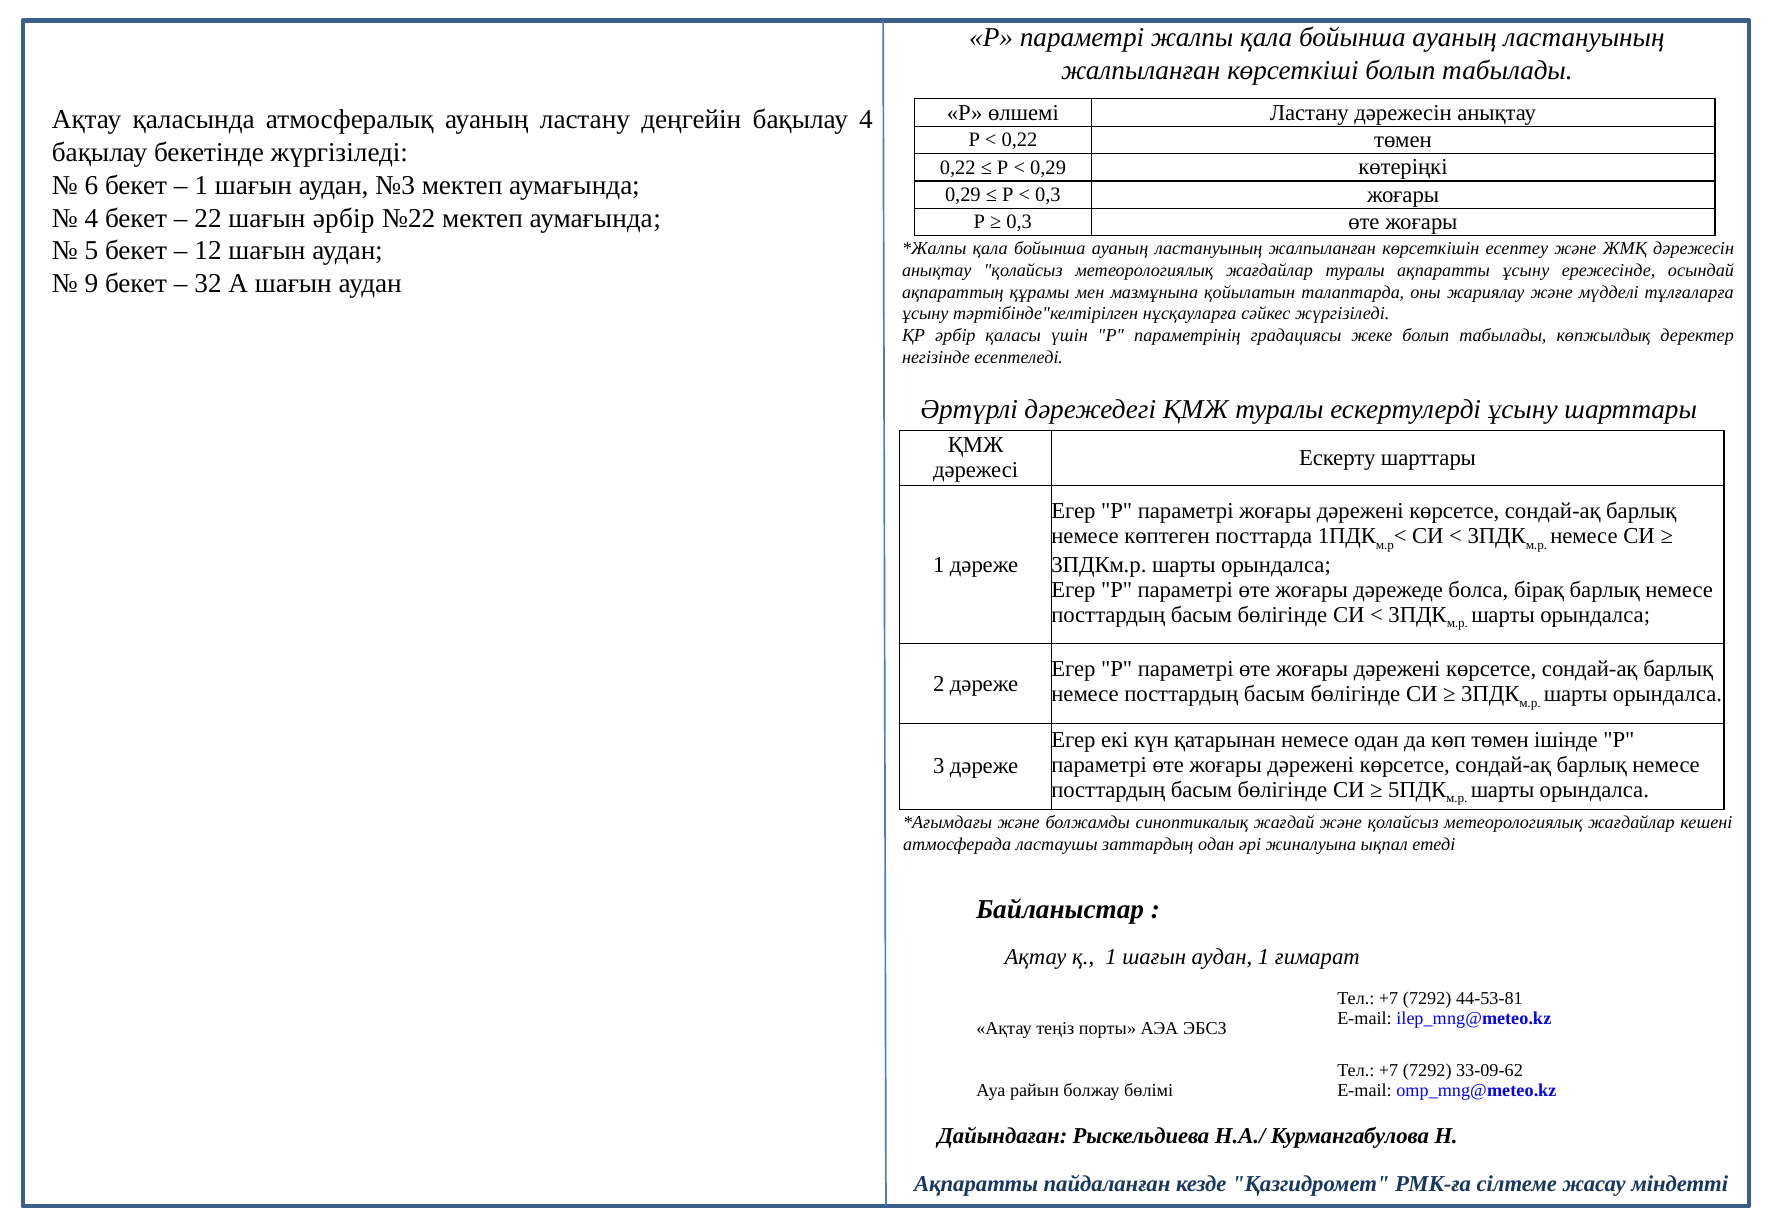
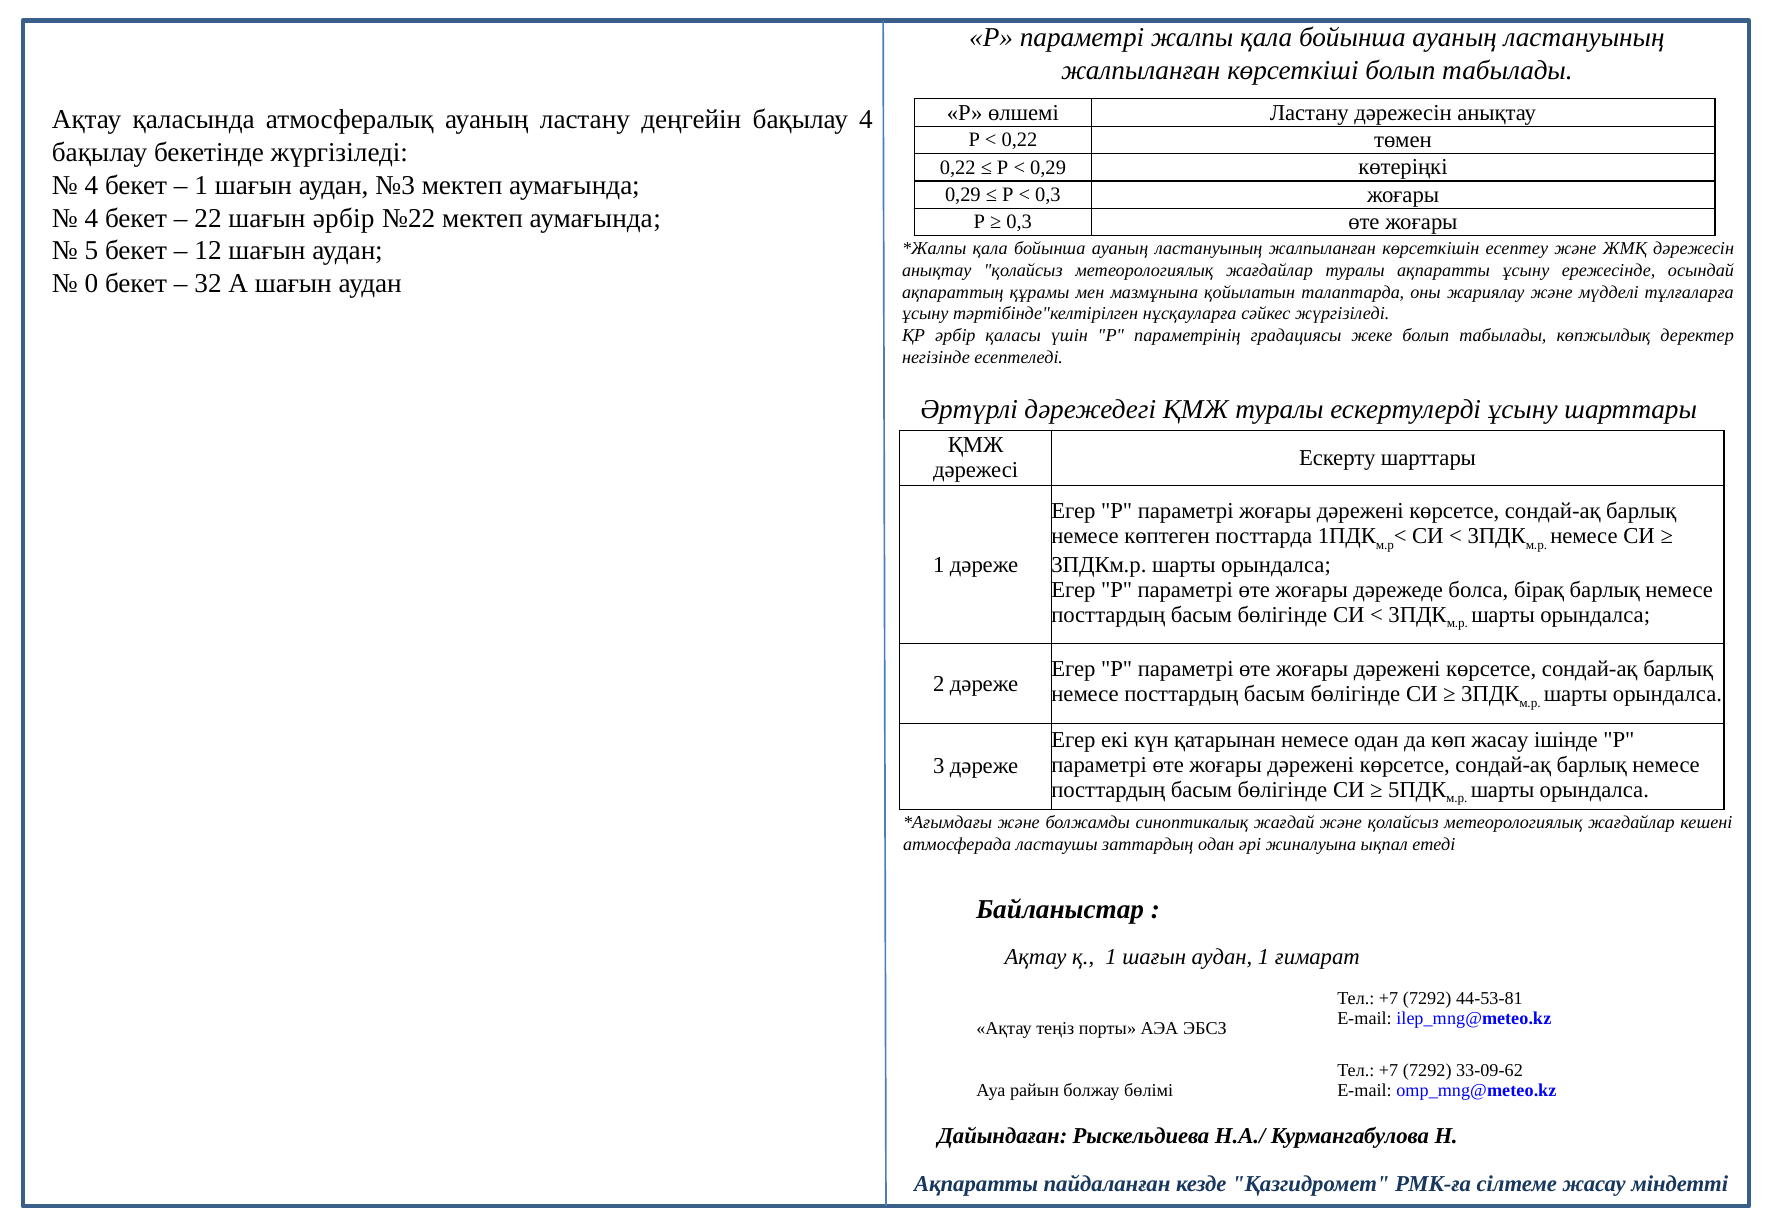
6 at (91, 185): 6 -> 4
9: 9 -> 0
көп төмен: төмен -> жасау
